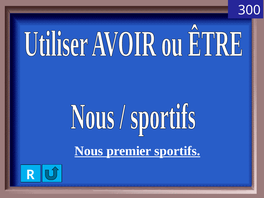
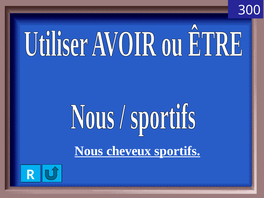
premier: premier -> cheveux
